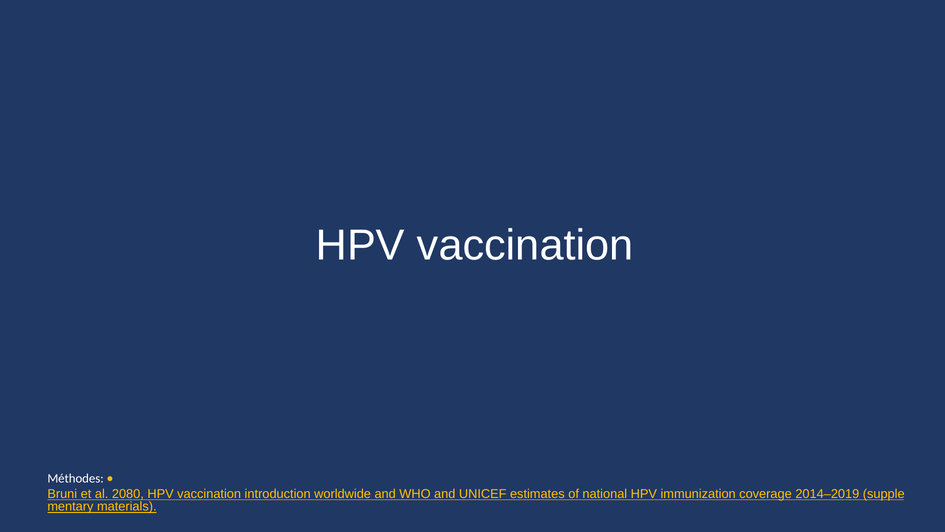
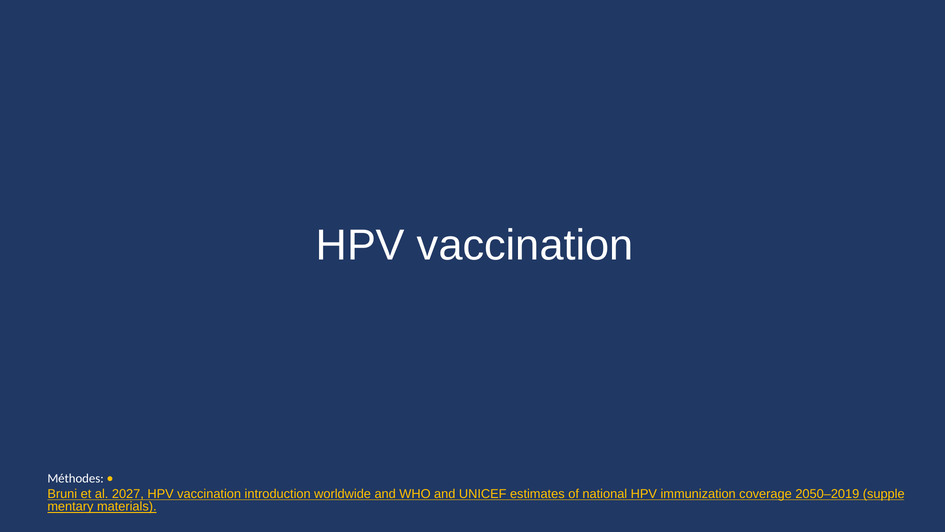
2080: 2080 -> 2027
2014–2019: 2014–2019 -> 2050–2019
